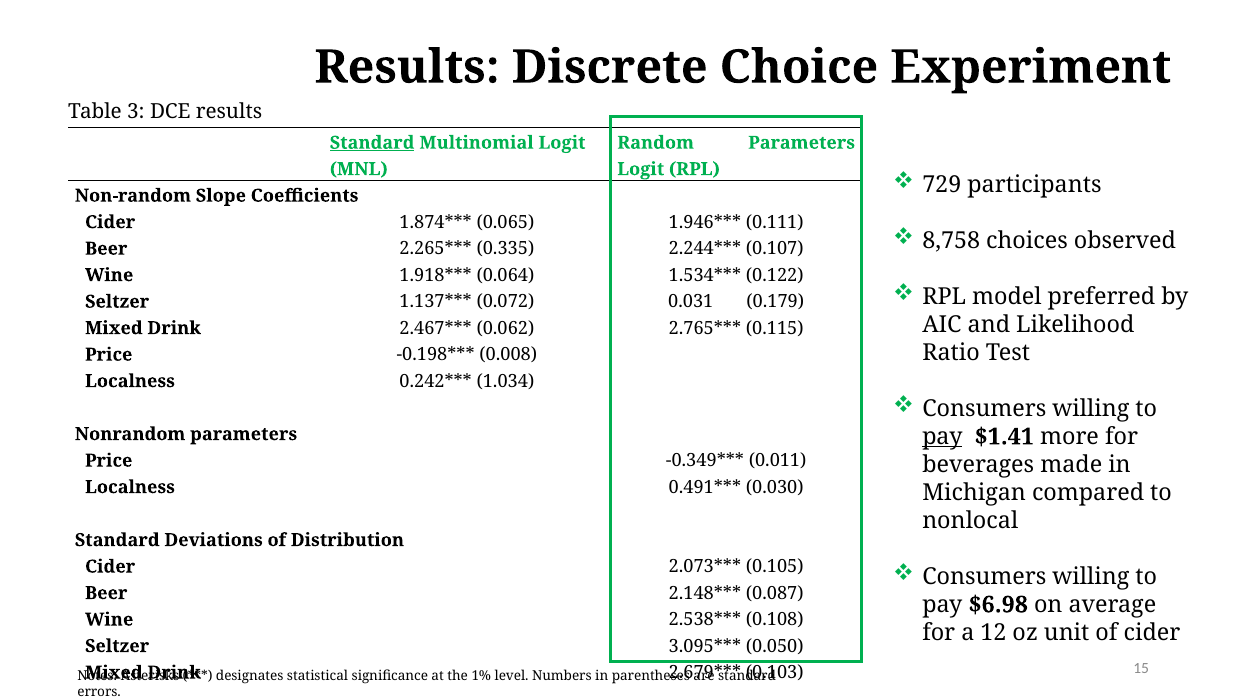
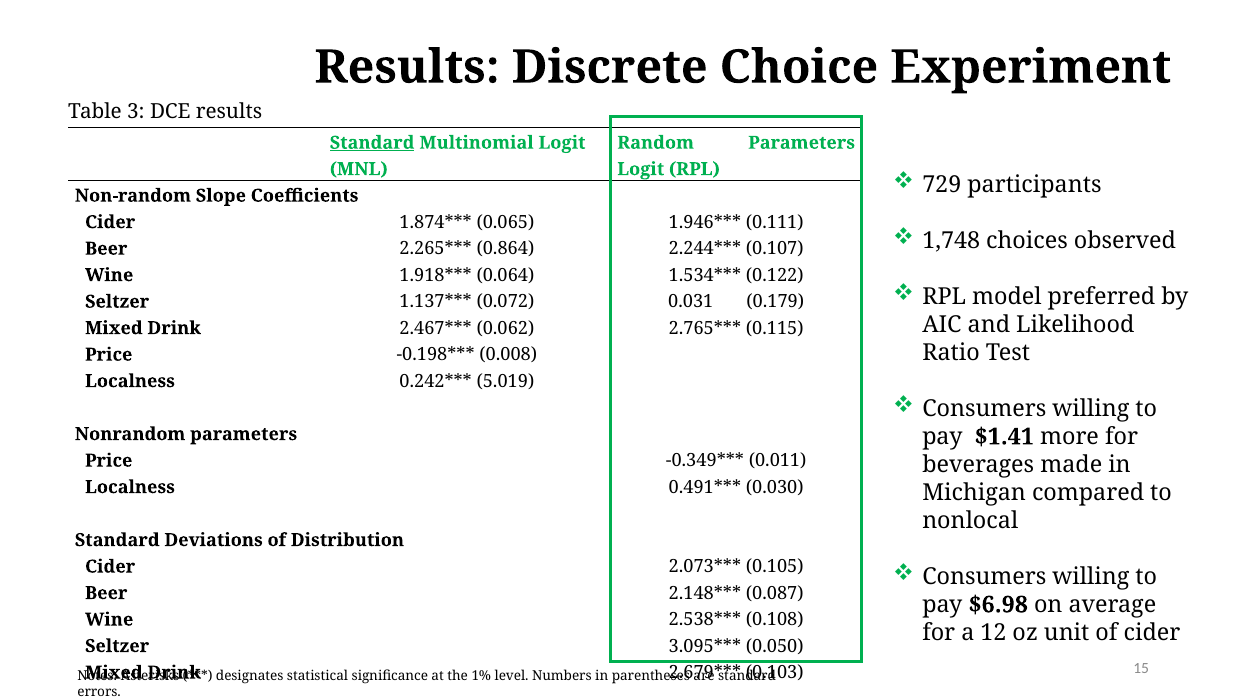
8,758: 8,758 -> 1,748
0.335: 0.335 -> 0.864
1.034: 1.034 -> 5.019
pay at (942, 437) underline: present -> none
